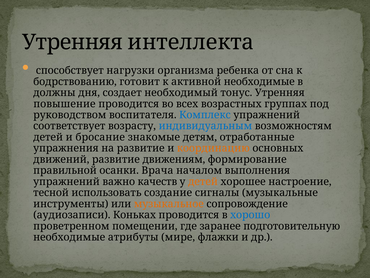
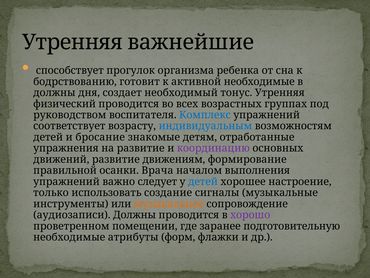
интеллекта: интеллекта -> важнейшие
нагрузки: нагрузки -> прогулок
повышение: повышение -> физический
координацию colour: orange -> purple
качеств: качеств -> следует
детей at (203, 181) colour: orange -> blue
тесной: тесной -> только
аудиозаписи Коньках: Коньках -> Должны
хорошо colour: blue -> purple
мире: мире -> форм
